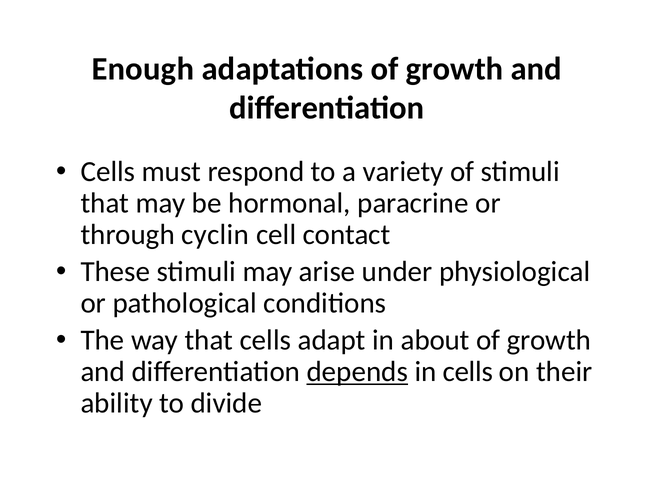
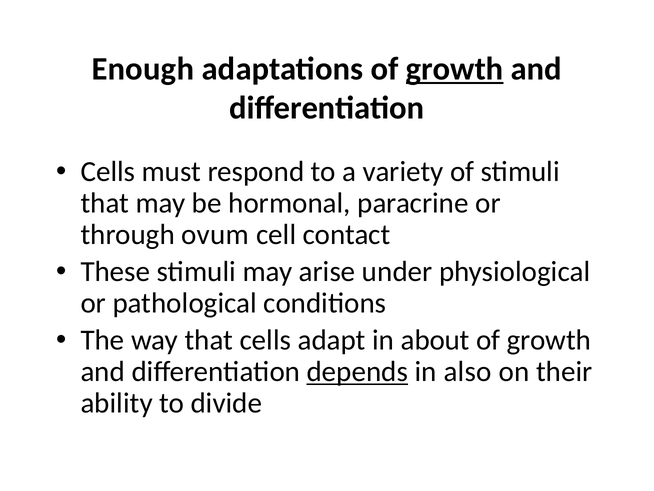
growth at (455, 69) underline: none -> present
cyclin: cyclin -> ovum
in cells: cells -> also
